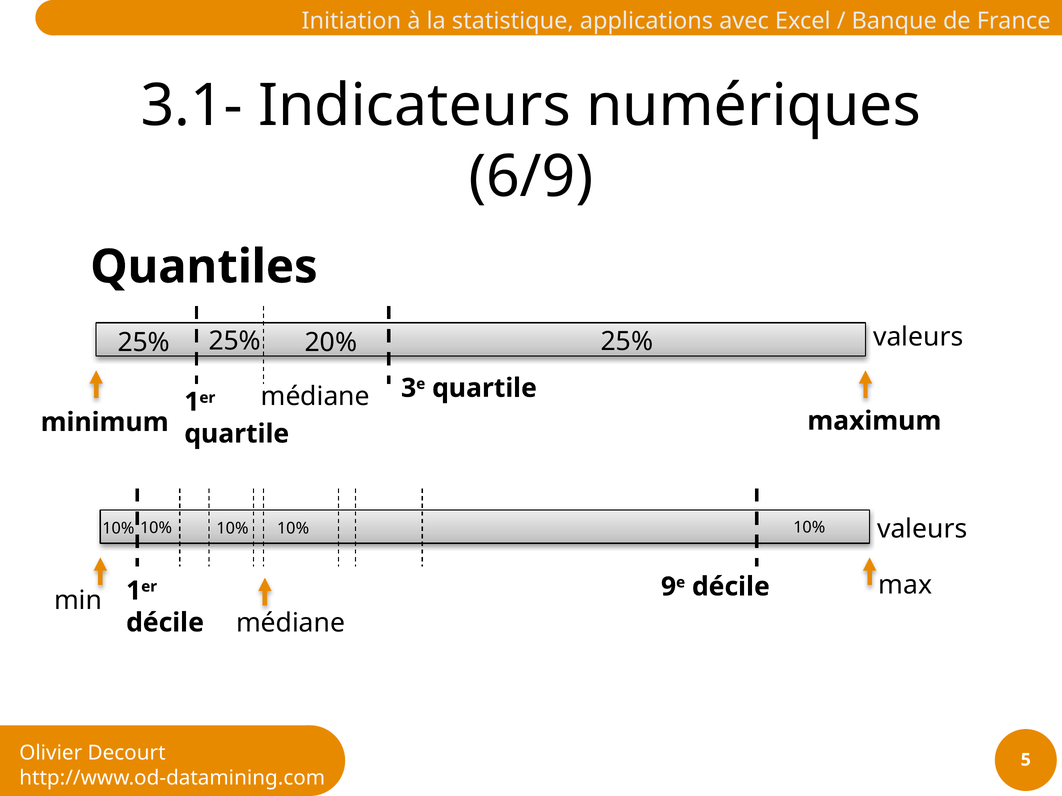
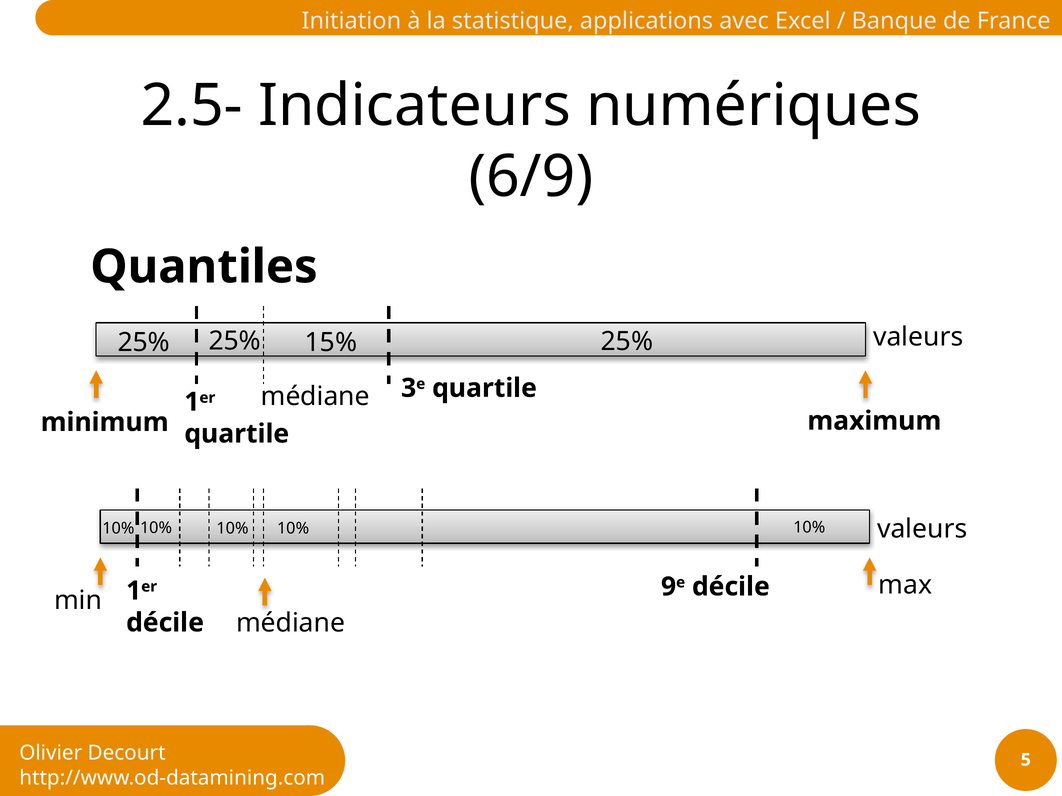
3.1-: 3.1- -> 2.5-
20%: 20% -> 15%
